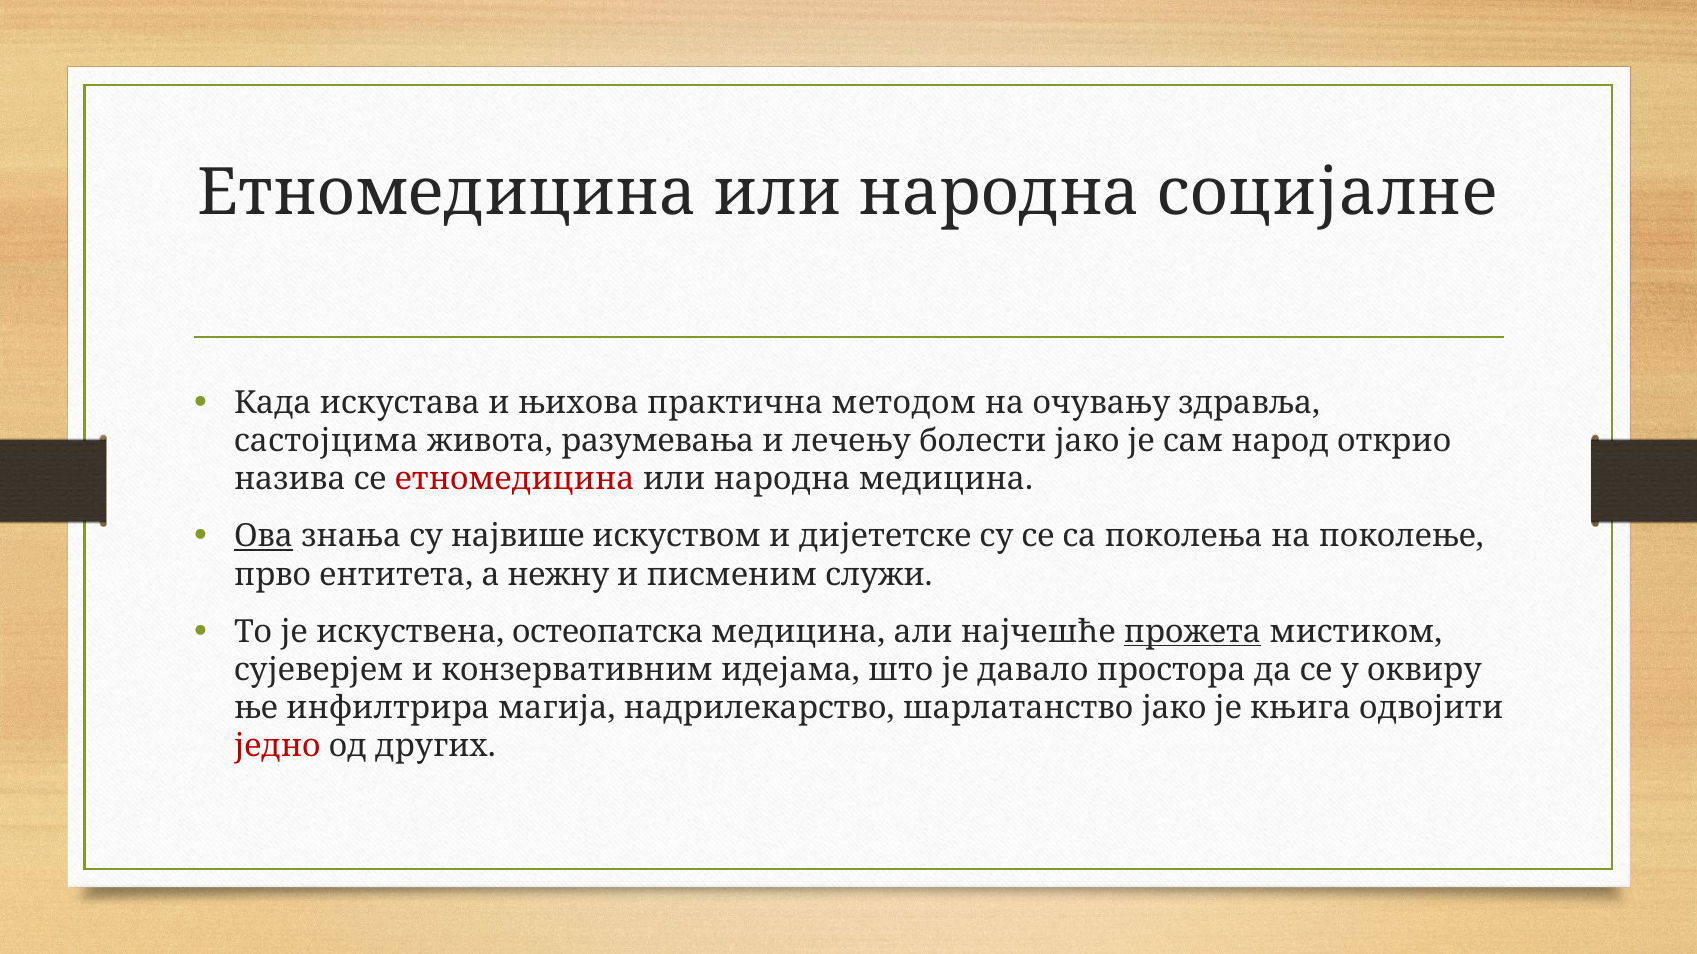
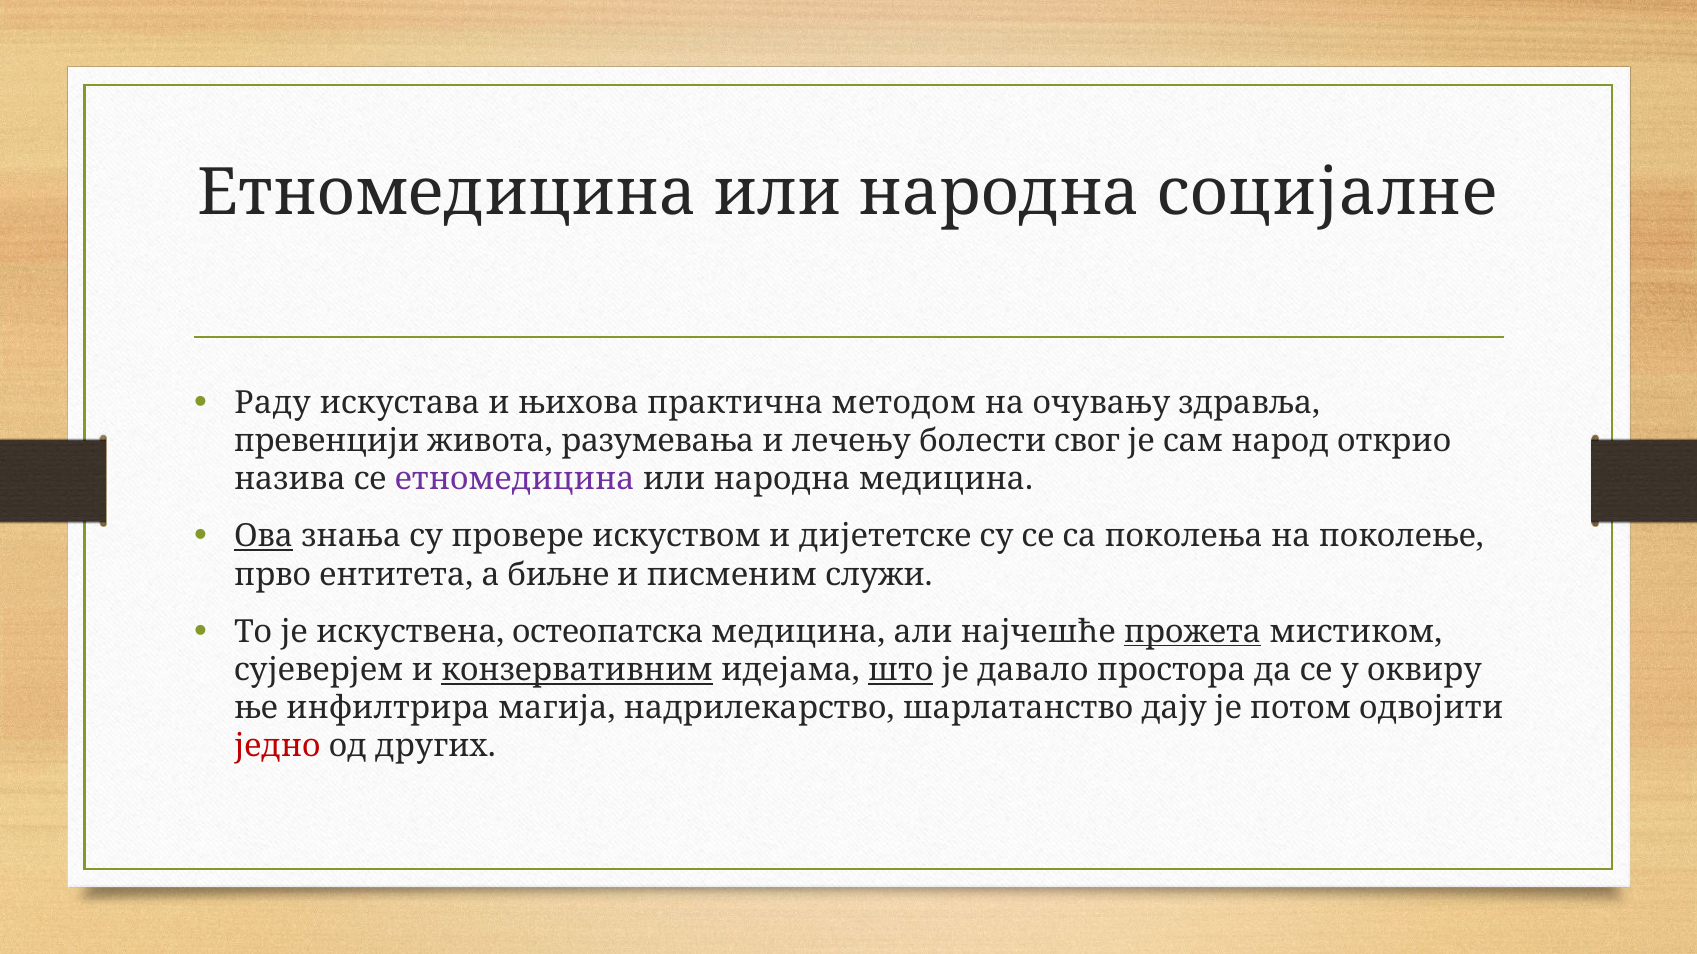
Када: Када -> Раду
састојцима: састојцима -> превенцији
болести јако: јако -> свог
етномедицина at (515, 480) colour: red -> purple
највише: највише -> провере
нежну: нежну -> биљне
конзервативним underline: none -> present
што underline: none -> present
шарлатанство јако: јако -> дају
књига: књига -> потом
